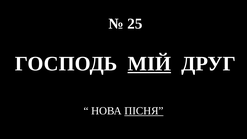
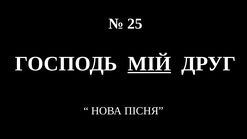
ПІСНЯ underline: present -> none
